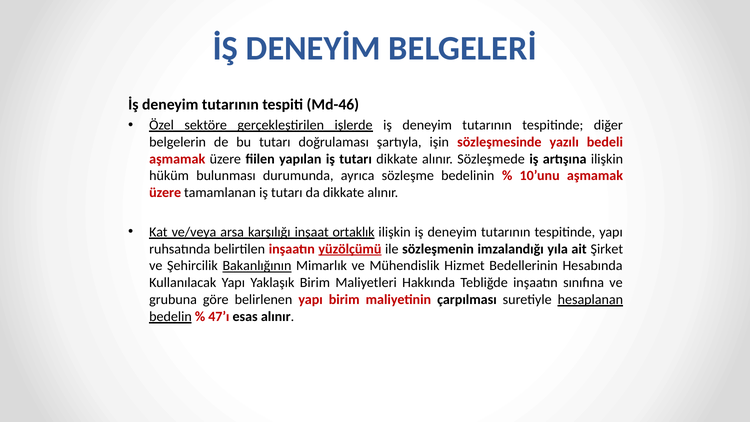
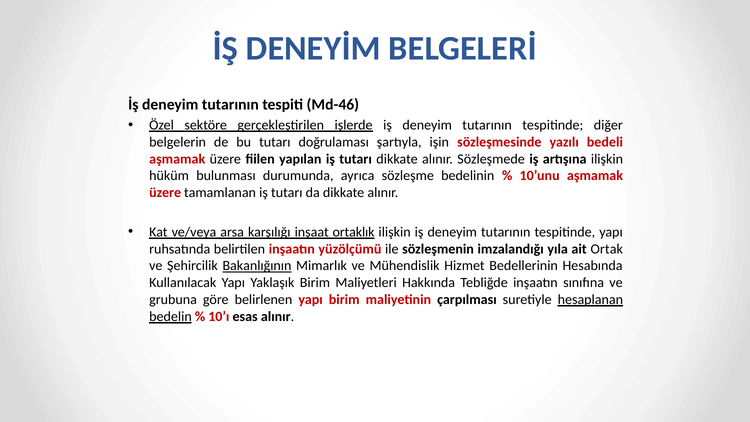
yüzölçümü underline: present -> none
Şirket: Şirket -> Ortak
47’ı: 47’ı -> 10’ı
